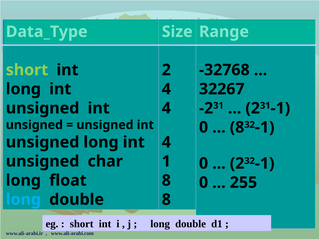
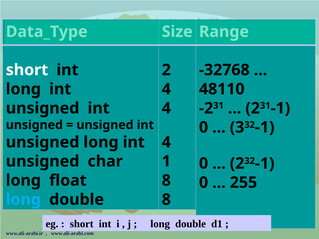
short at (27, 70) colour: light green -> white
32267: 32267 -> 48110
8 at (237, 127): 8 -> 3
